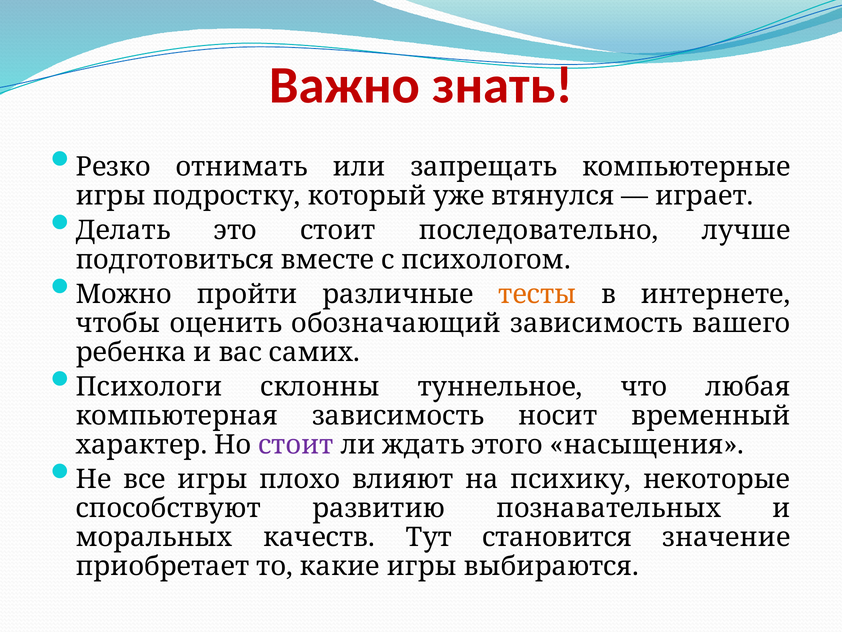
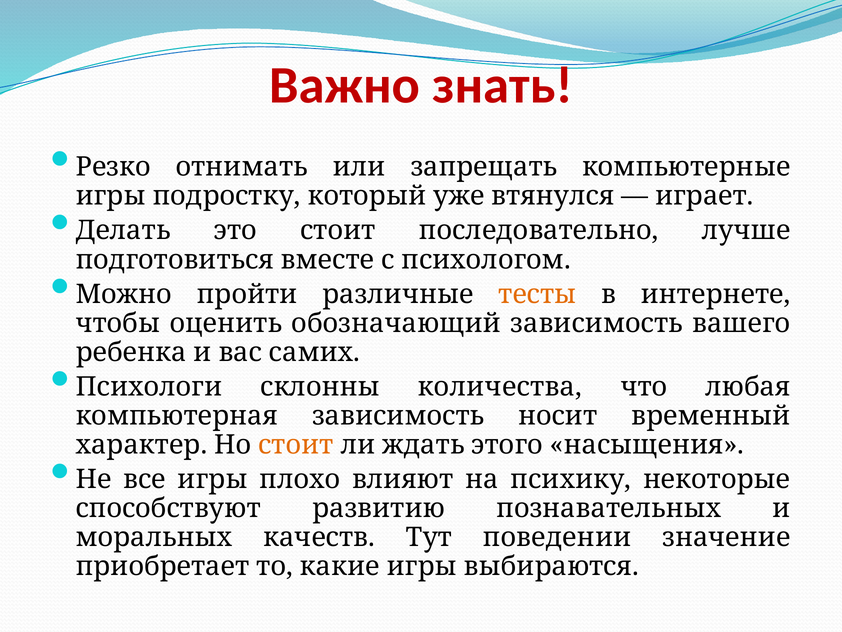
туннельное: туннельное -> количества
стоит at (296, 445) colour: purple -> orange
становится: становится -> поведении
